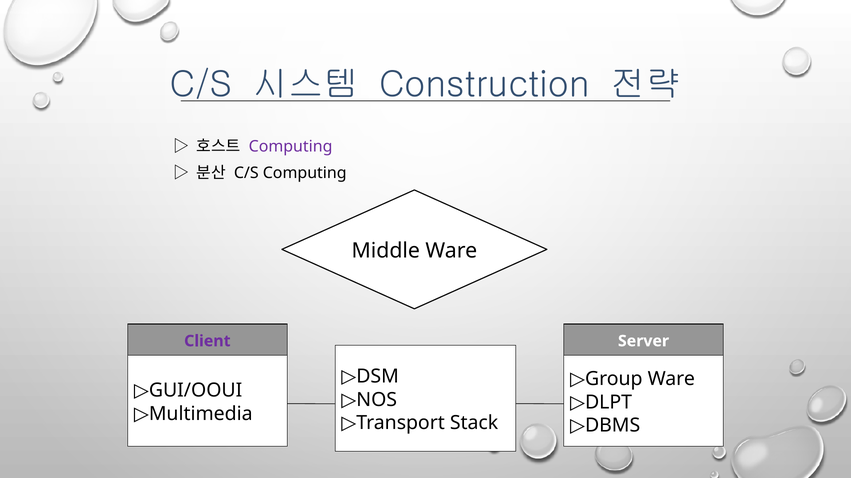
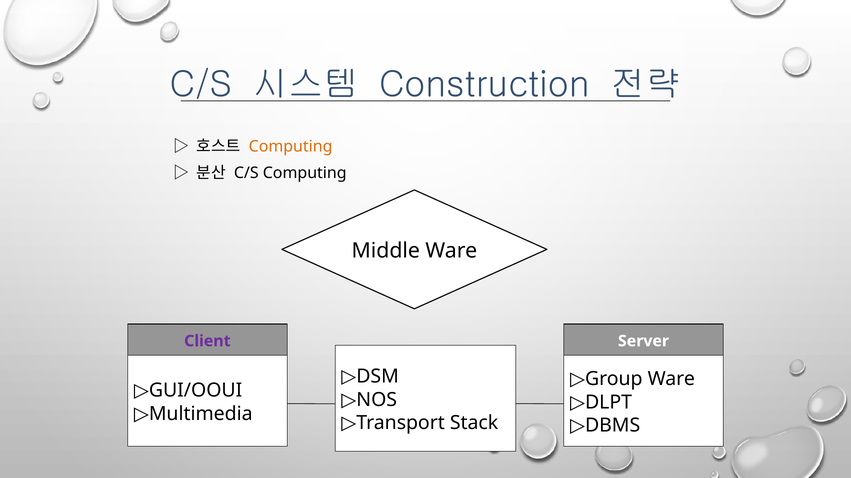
Computing at (291, 147) colour: purple -> orange
